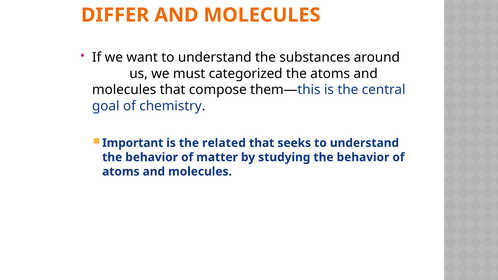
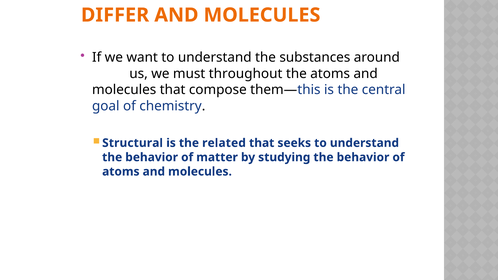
categorized: categorized -> throughout
Important: Important -> Structural
